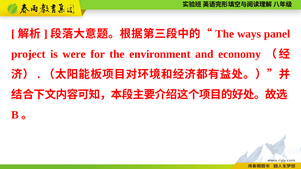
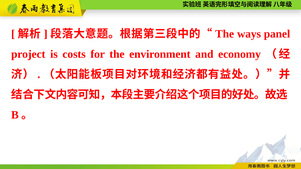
were: were -> costs
